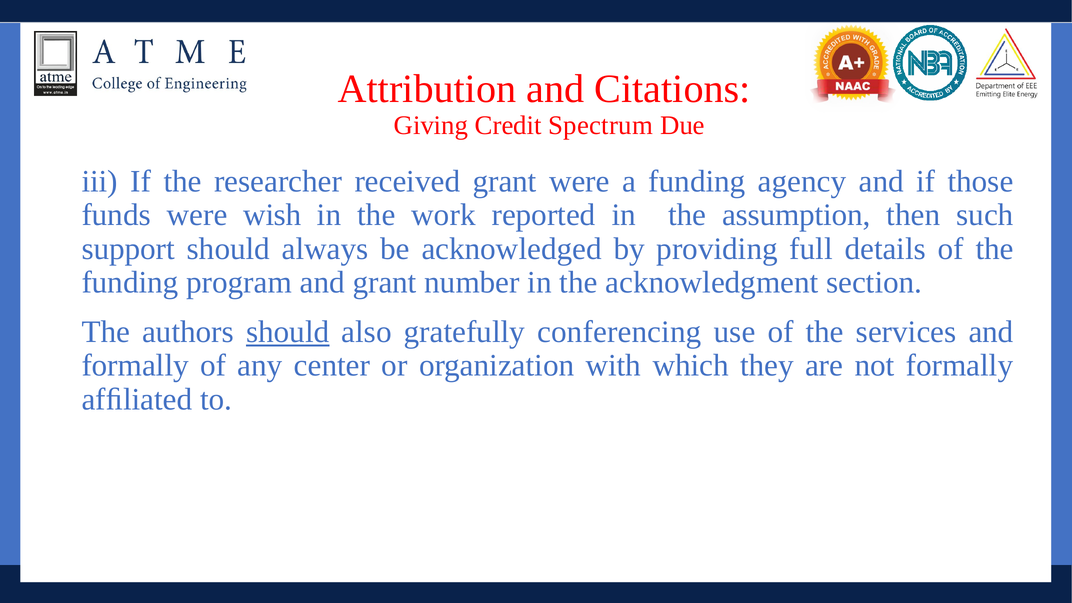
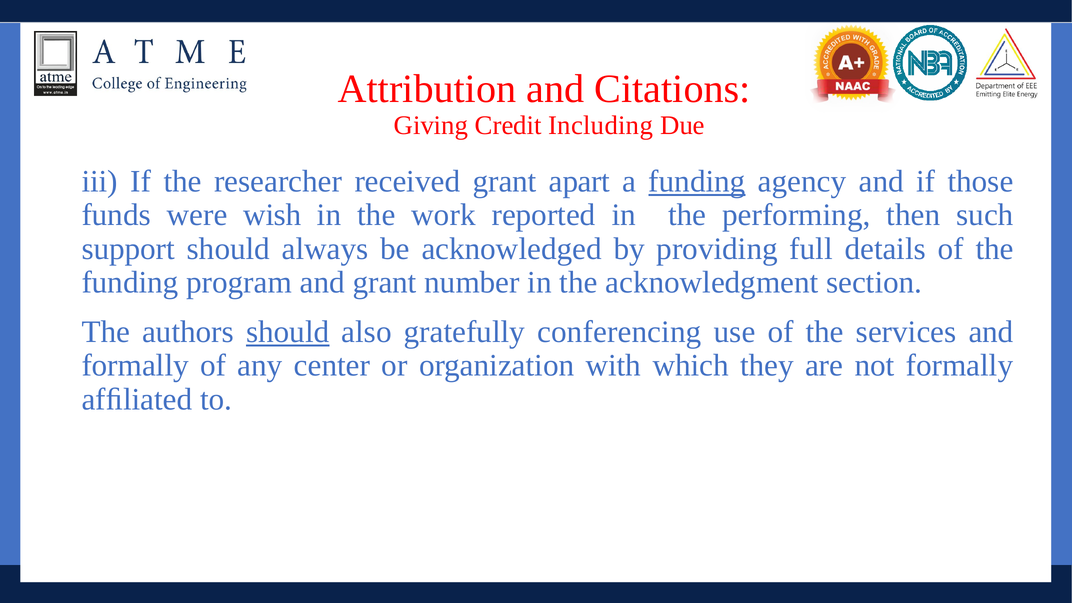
Spectrum: Spectrum -> Including
grant were: were -> apart
funding at (697, 181) underline: none -> present
assumption: assumption -> performing
